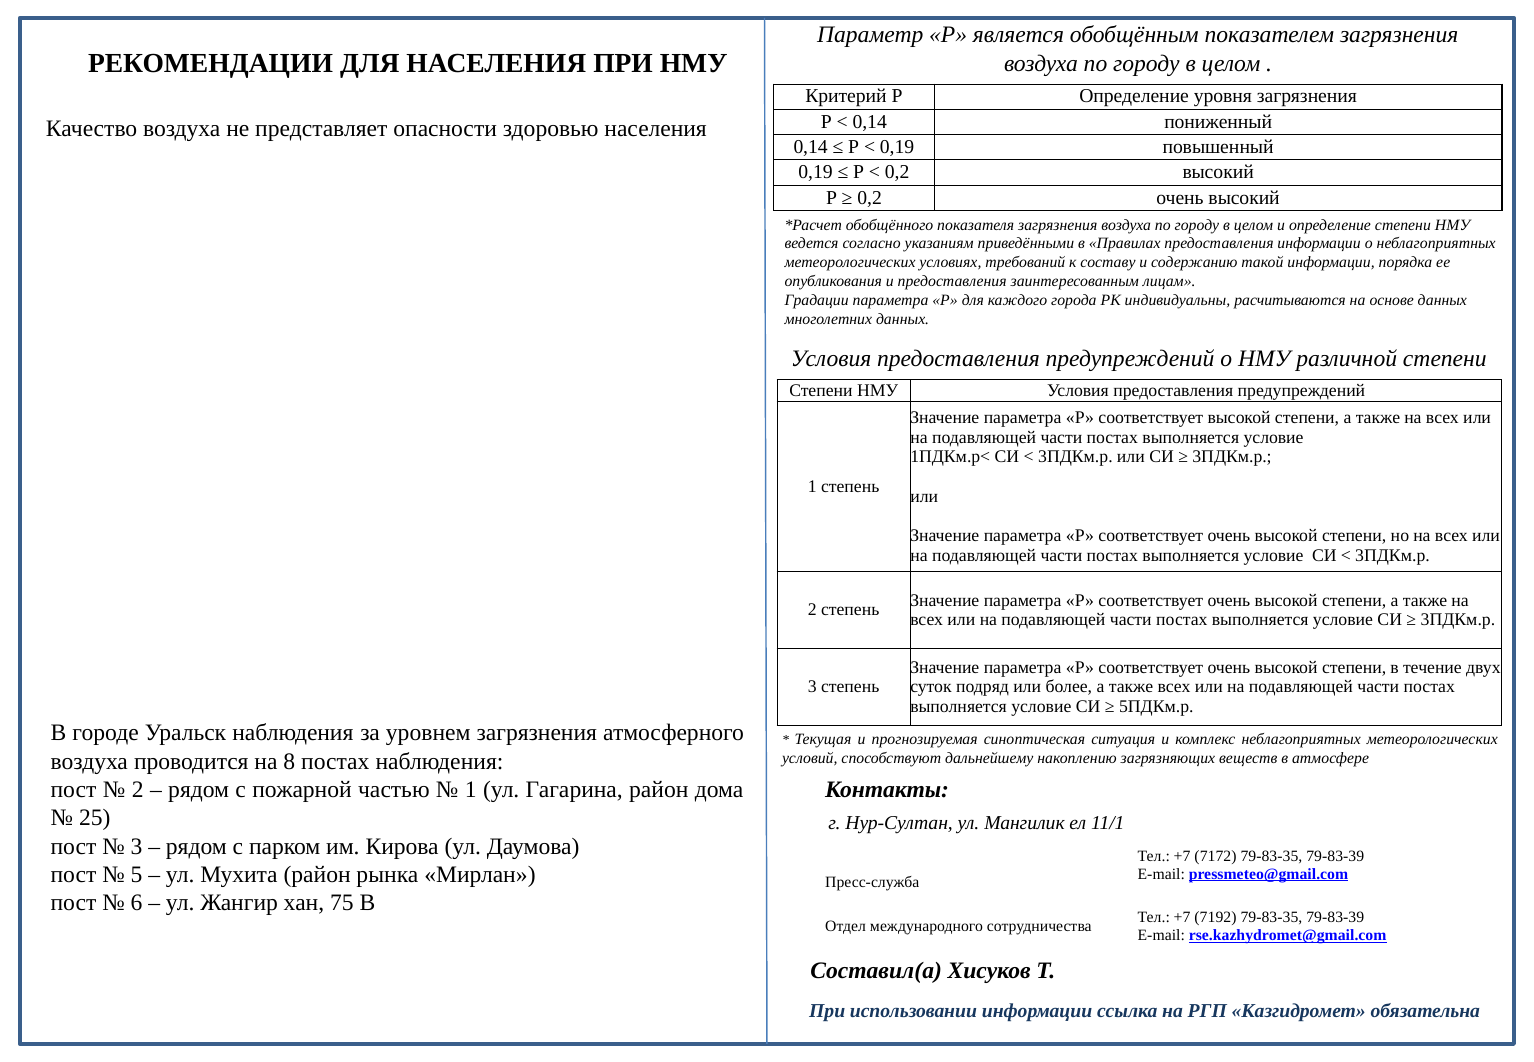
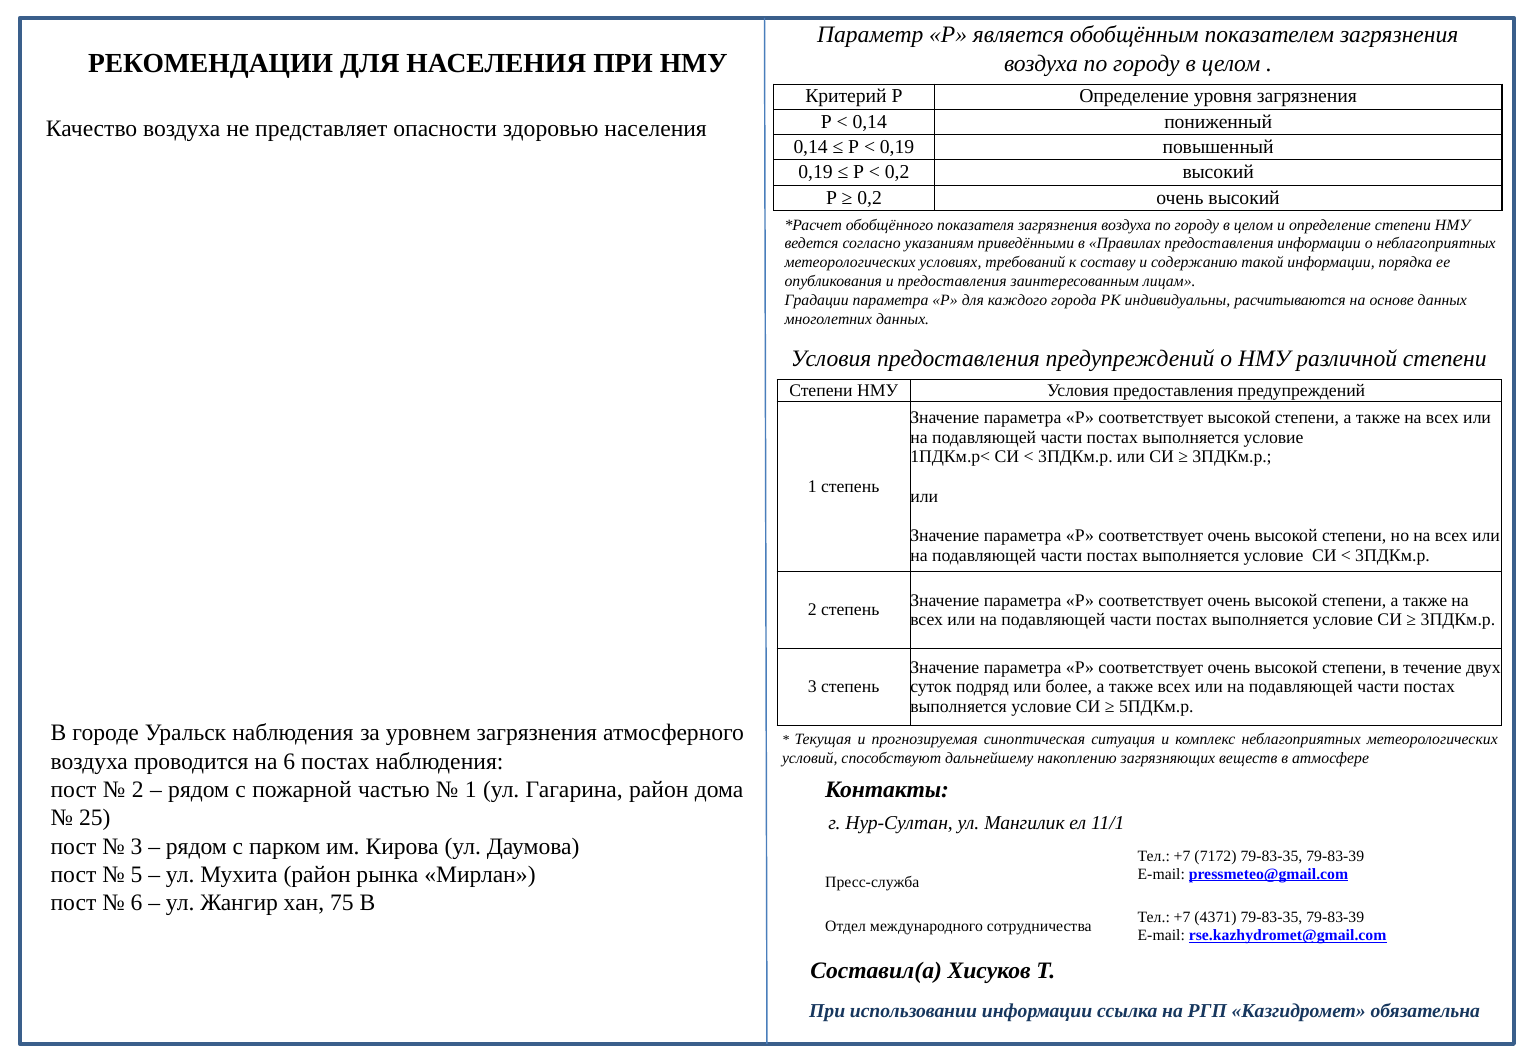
на 8: 8 -> 6
7192: 7192 -> 4371
